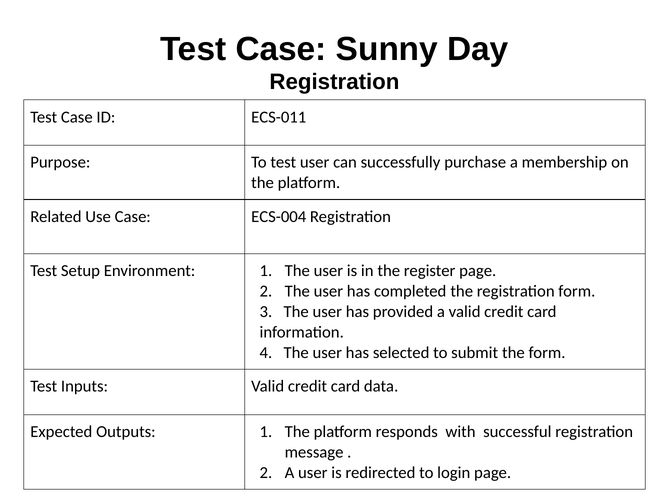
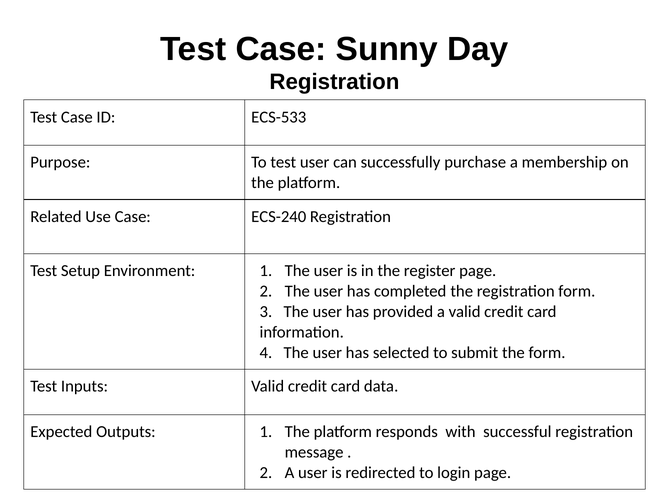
ECS-011: ECS-011 -> ECS-533
ECS-004: ECS-004 -> ECS-240
